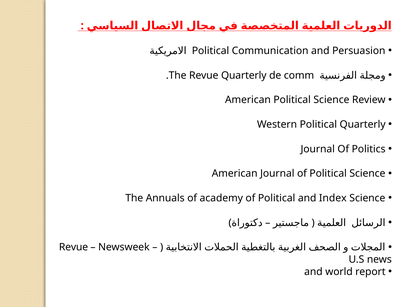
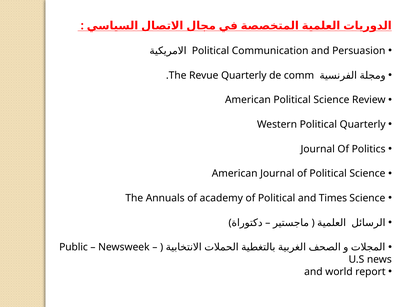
Index: Index -> Times
Revue at (74, 248): Revue -> Public
